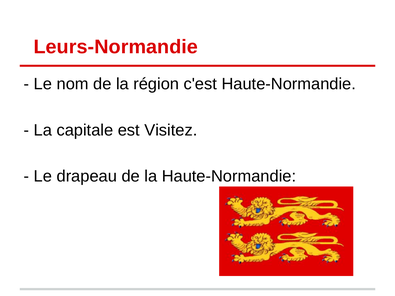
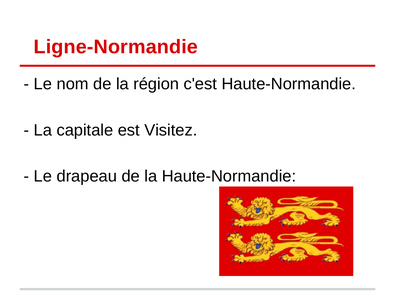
Leurs-Normandie: Leurs-Normandie -> Ligne-Normandie
